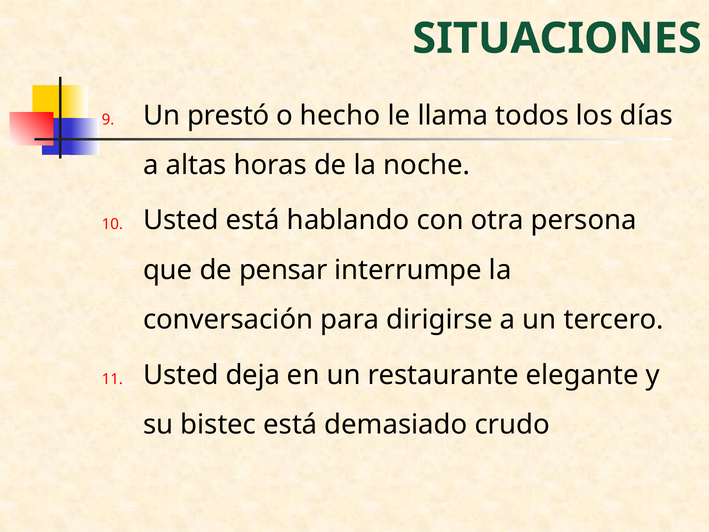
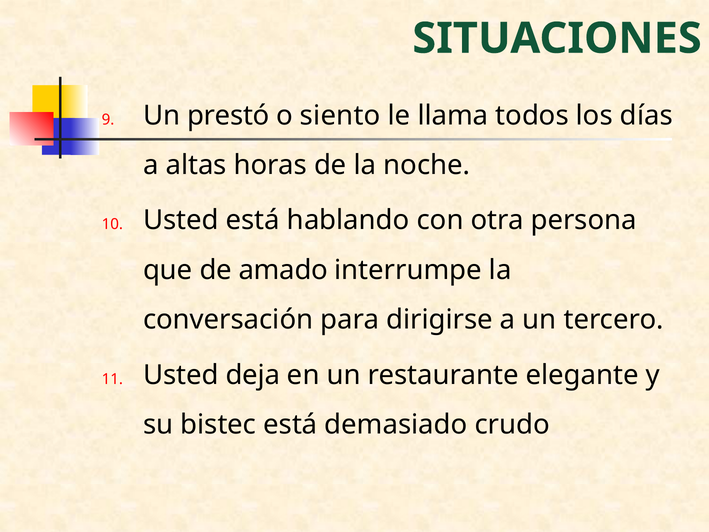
hecho: hecho -> siento
pensar: pensar -> amado
